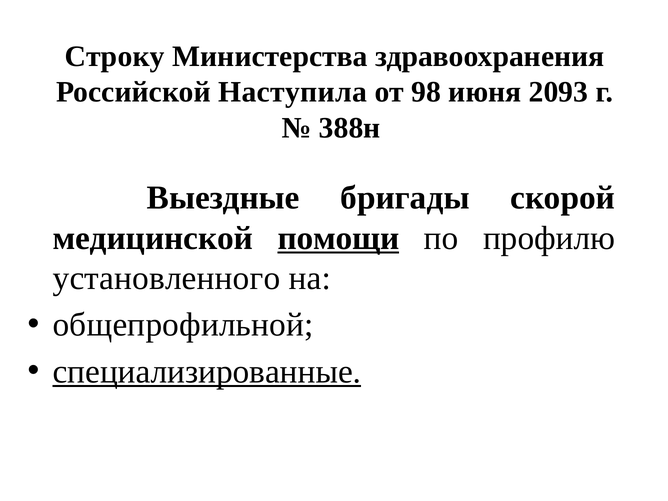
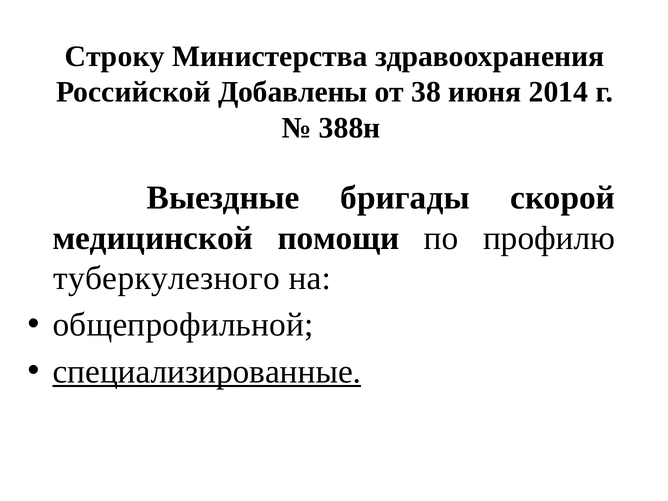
Наступила: Наступила -> Добавлены
98: 98 -> 38
2093: 2093 -> 2014
помощи underline: present -> none
установленного: установленного -> туберкулезного
